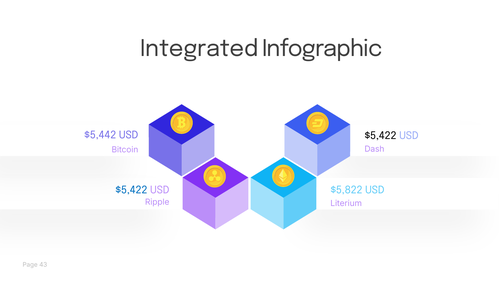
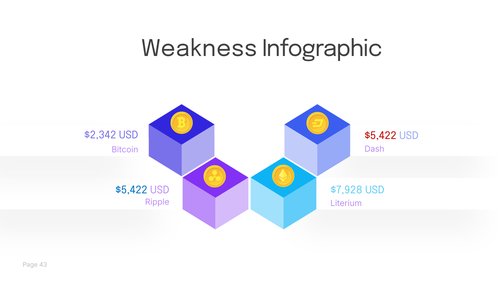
Integrated: Integrated -> Weakness
$5,442: $5,442 -> $2,342
$5,422 at (381, 135) colour: black -> red
$5,822: $5,822 -> $7,928
